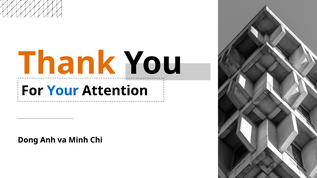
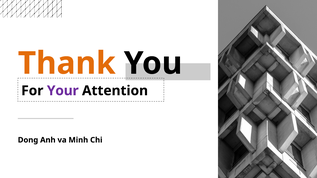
Your colour: blue -> purple
